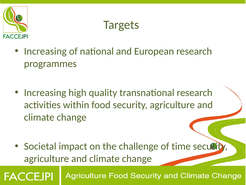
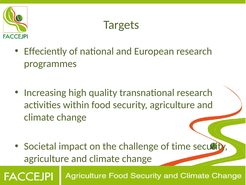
Increasing at (45, 51): Increasing -> Effeciently
